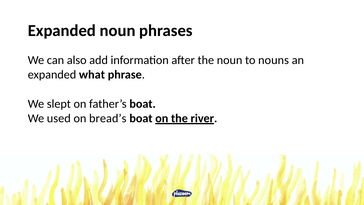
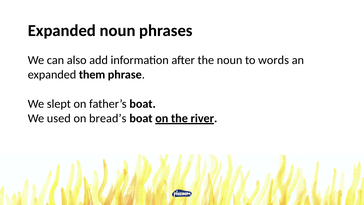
nouns: nouns -> words
what: what -> them
